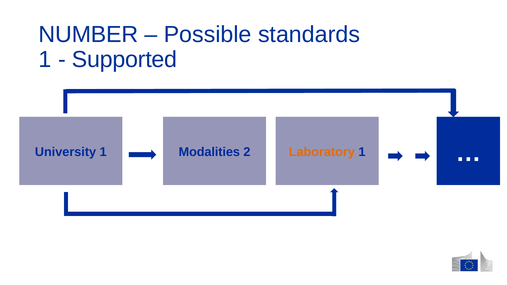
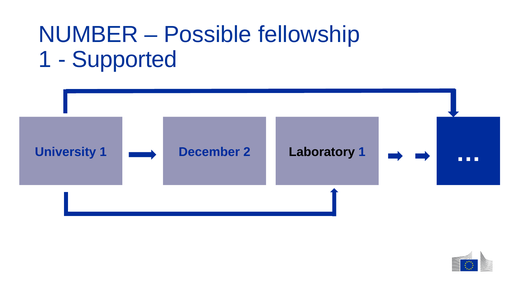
standards: standards -> fellowship
Modalities: Modalities -> December
Laboratory colour: orange -> black
